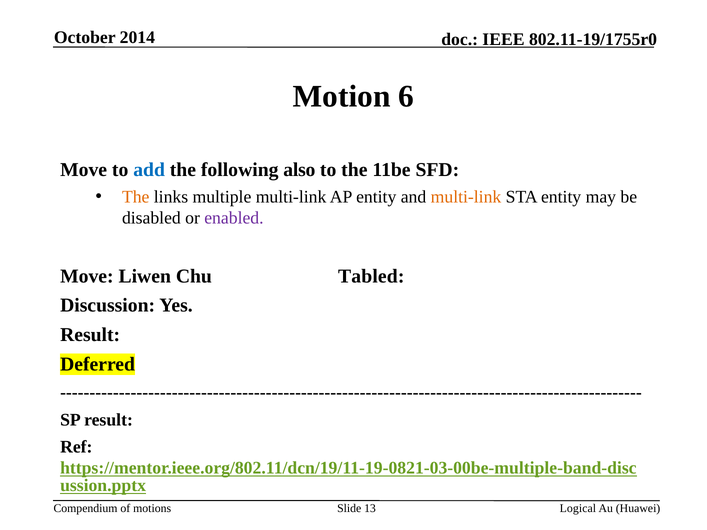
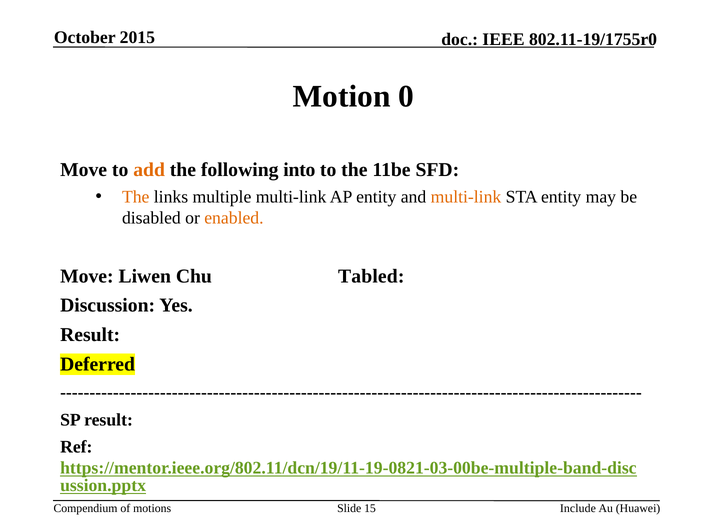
2014: 2014 -> 2015
6: 6 -> 0
add colour: blue -> orange
also: also -> into
enabled colour: purple -> orange
13: 13 -> 15
Logical: Logical -> Include
